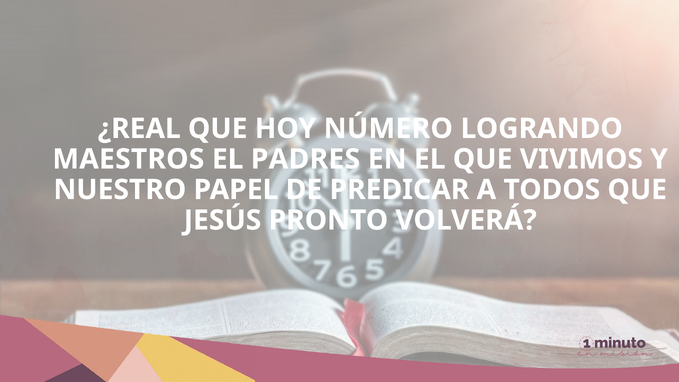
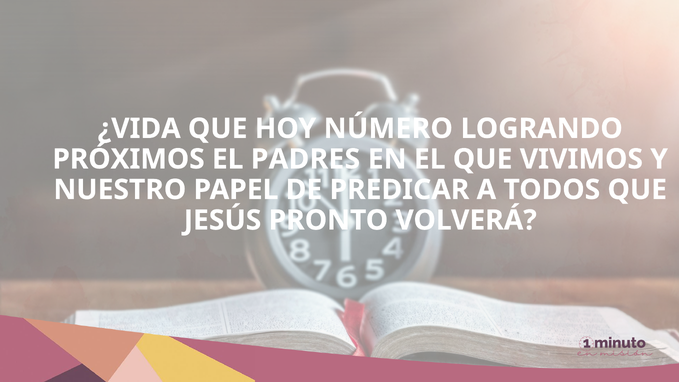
¿REAL: ¿REAL -> ¿VIDA
MAESTROS: MAESTROS -> PRÓXIMOS
